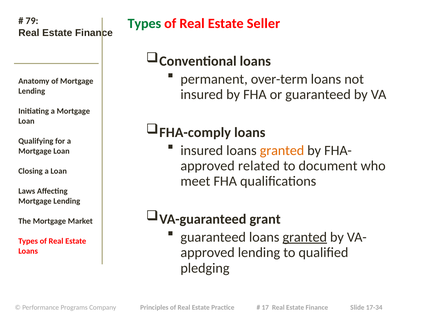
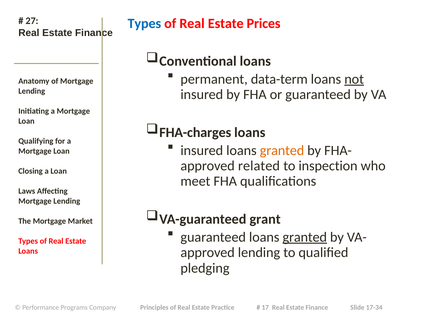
79: 79 -> 27
Types at (144, 23) colour: green -> blue
Seller: Seller -> Prices
over-term: over-term -> data-term
not underline: none -> present
FHA-comply: FHA-comply -> FHA-charges
document: document -> inspection
